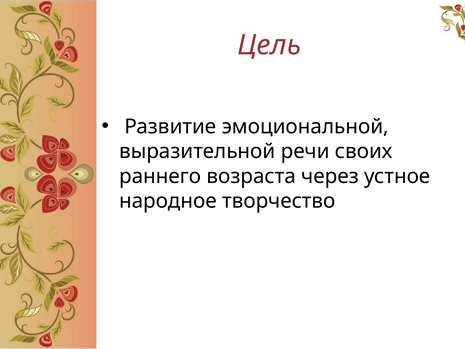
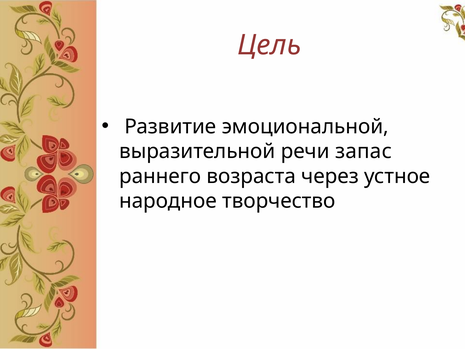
своих: своих -> запас
